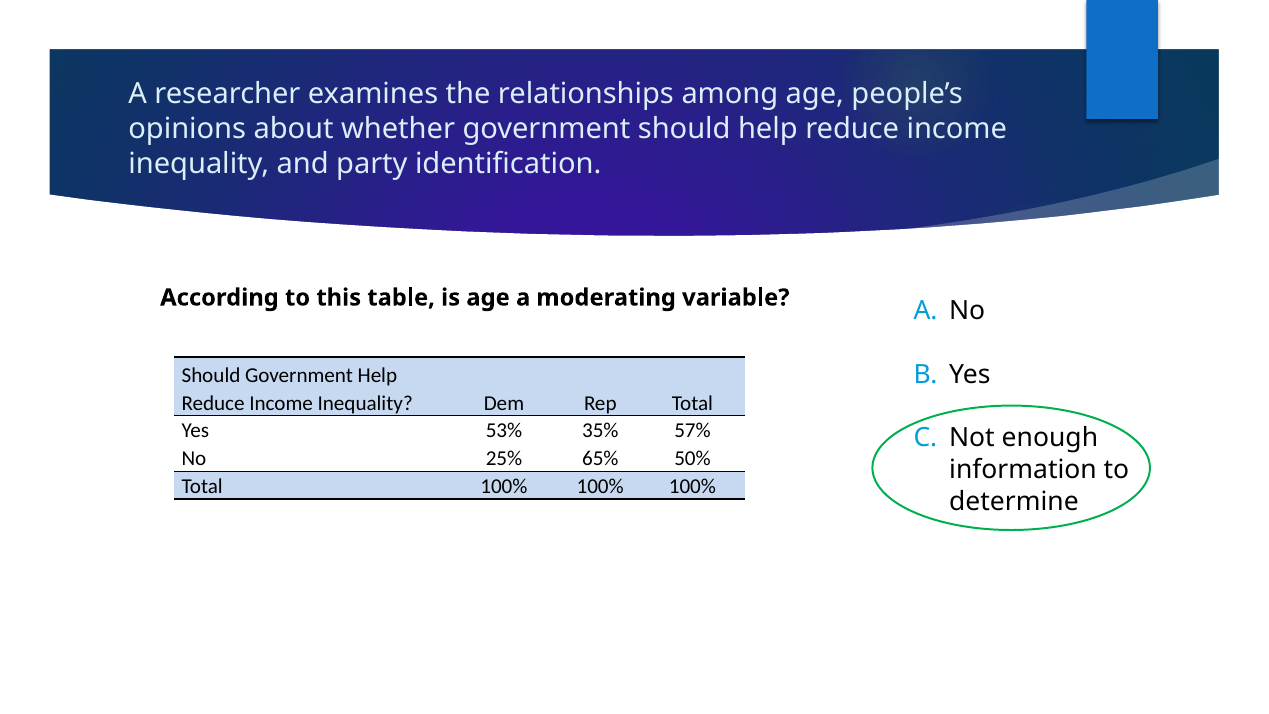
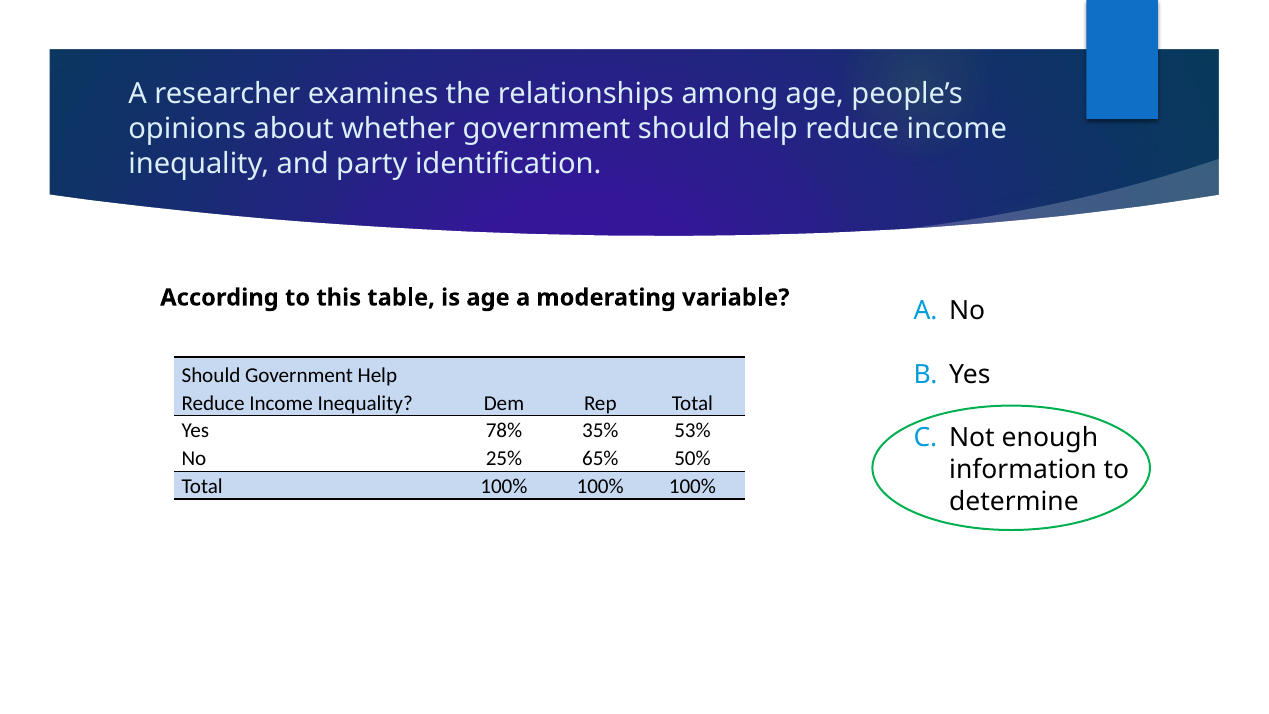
53%: 53% -> 78%
57%: 57% -> 53%
